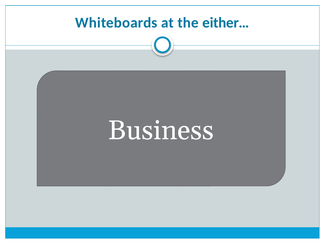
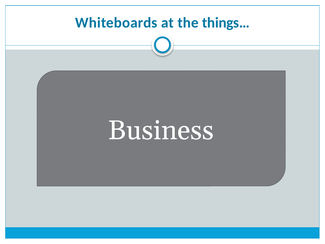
either…: either… -> things…
